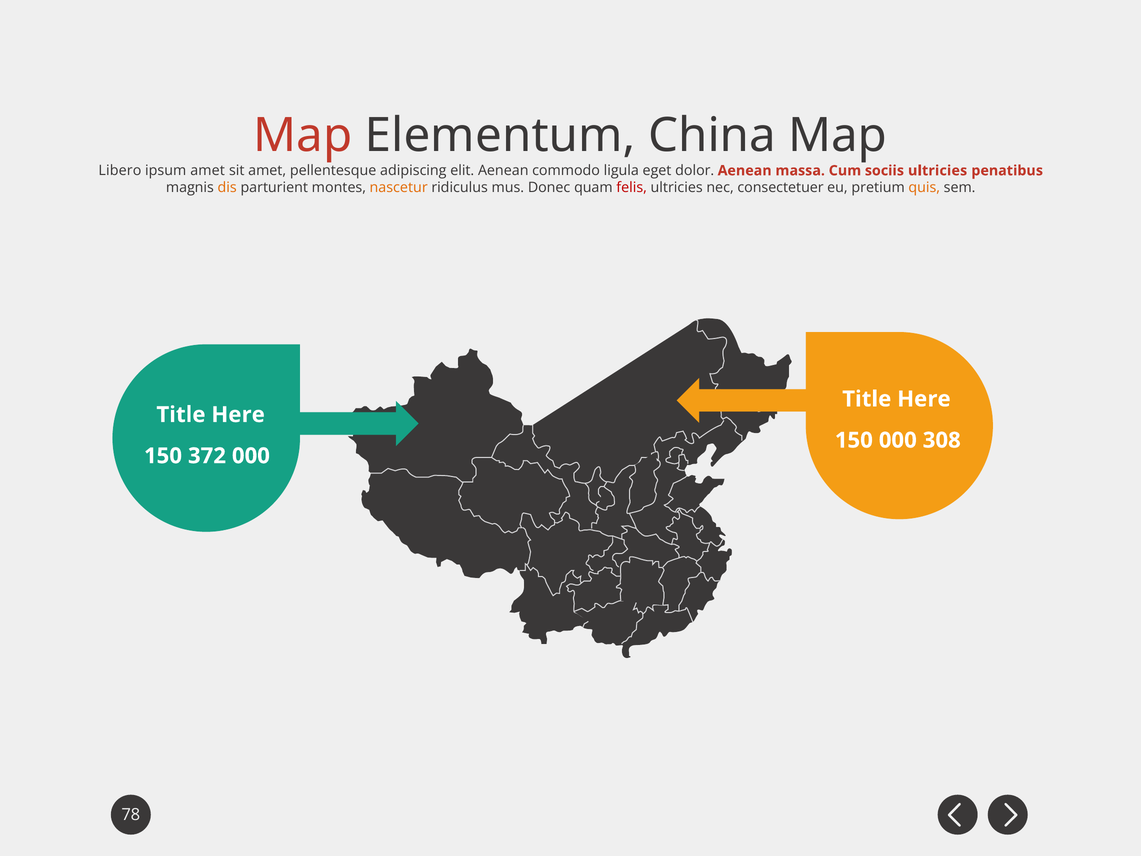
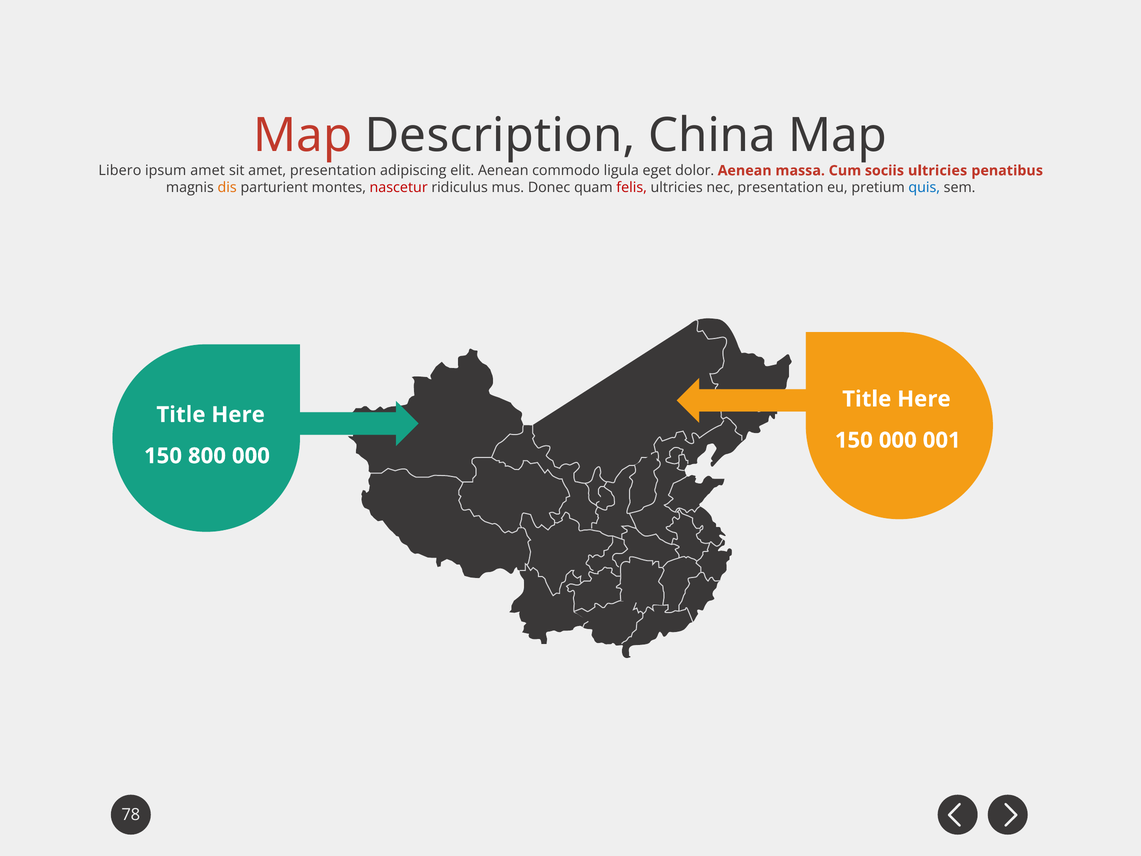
Elementum: Elementum -> Description
amet pellentesque: pellentesque -> presentation
nascetur colour: orange -> red
nec consectetuer: consectetuer -> presentation
quis colour: orange -> blue
308: 308 -> 001
372: 372 -> 800
